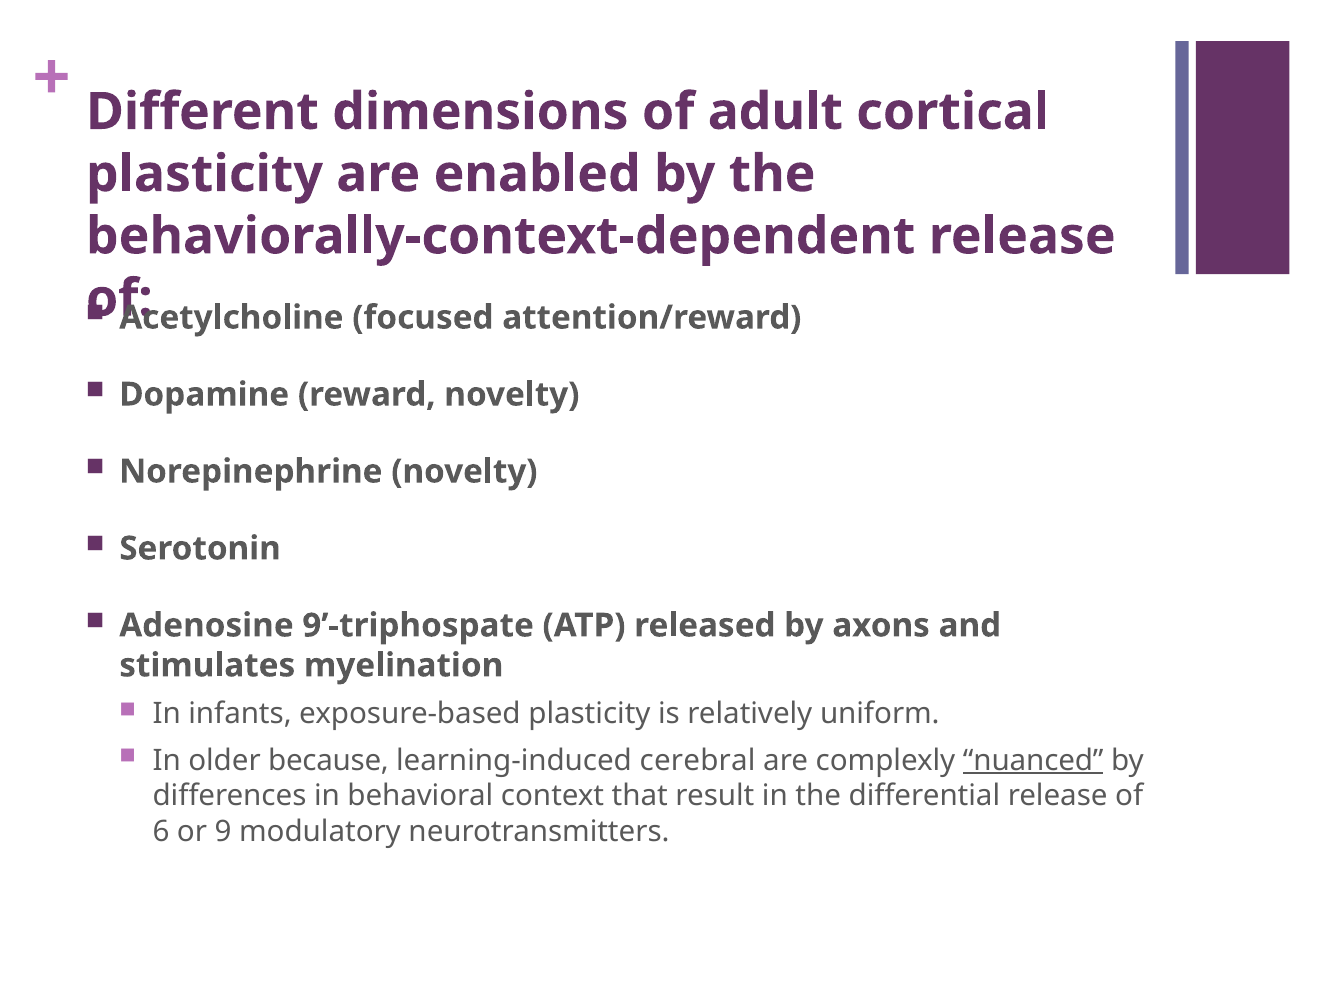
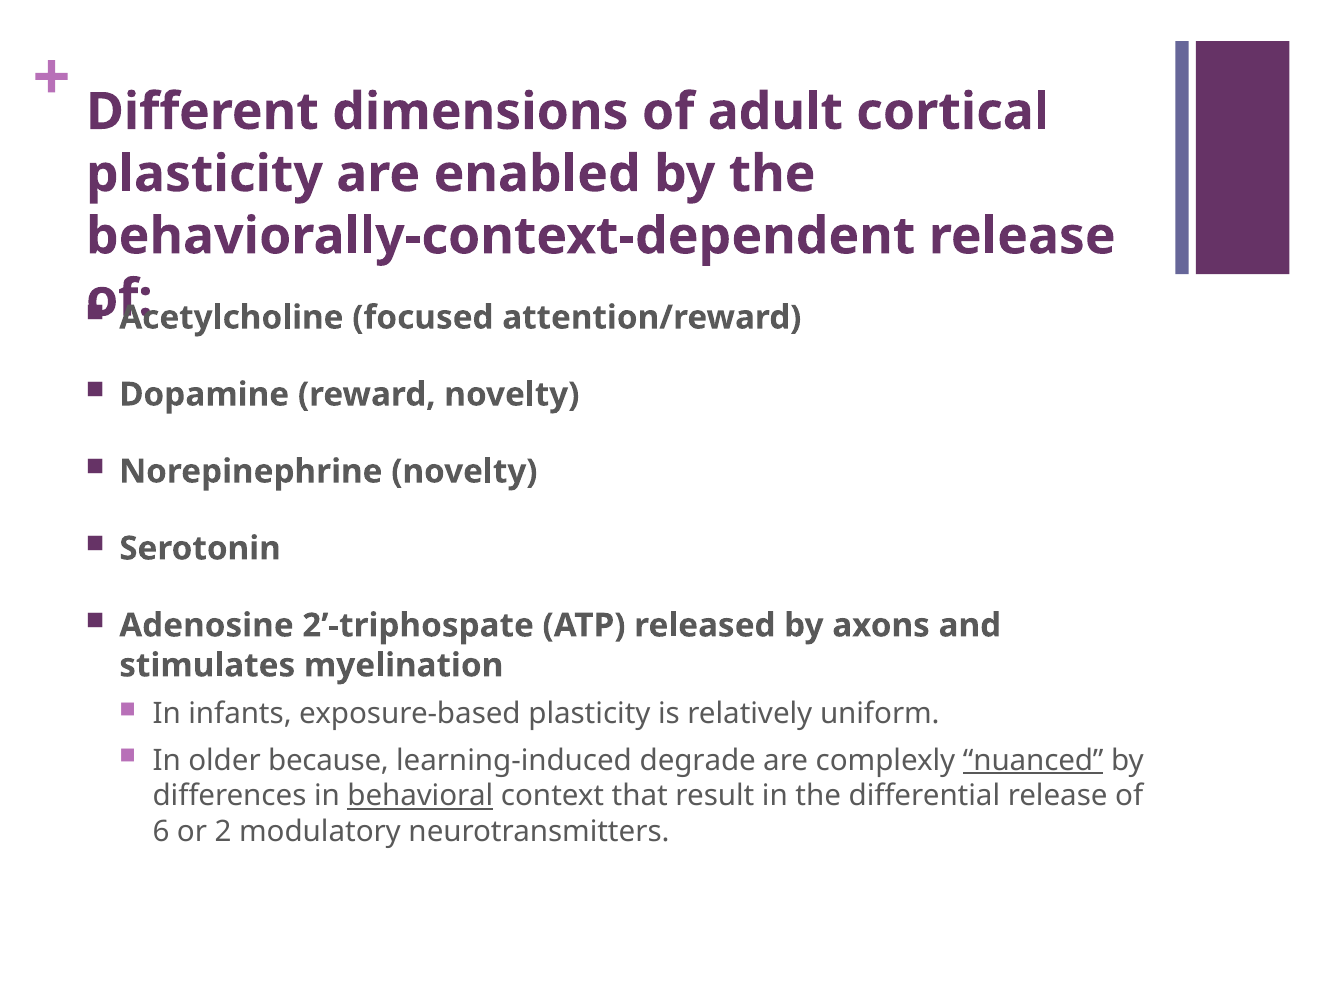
9’-triphospate: 9’-triphospate -> 2’-triphospate
cerebral: cerebral -> degrade
behavioral underline: none -> present
9: 9 -> 2
